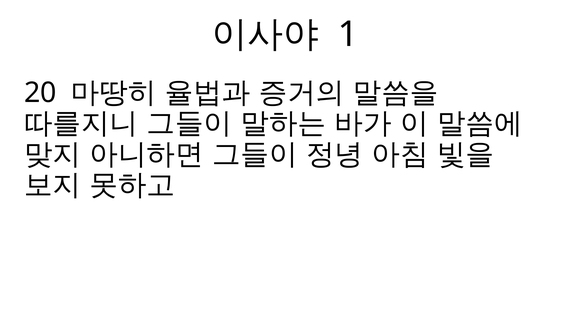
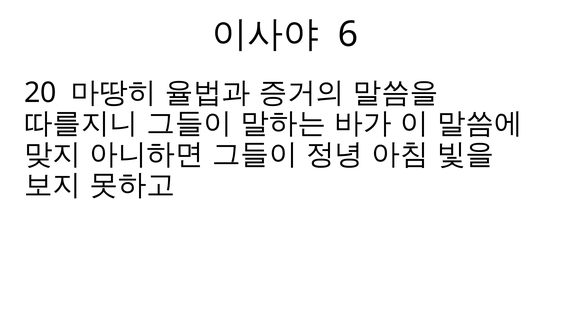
1: 1 -> 6
